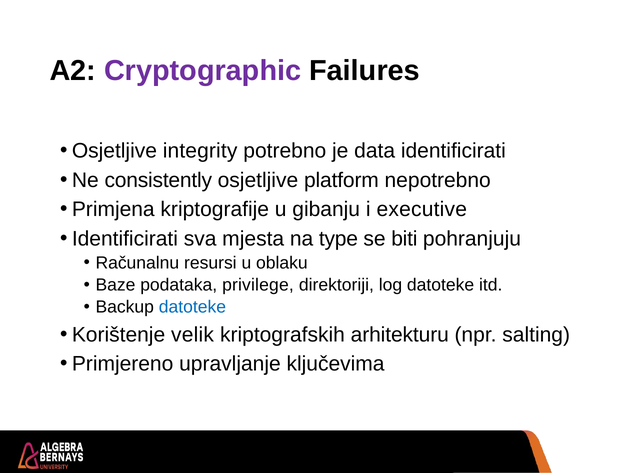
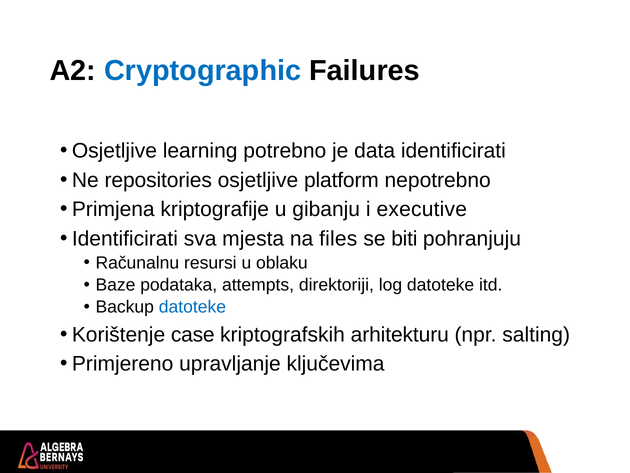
Cryptographic colour: purple -> blue
integrity: integrity -> learning
consistently: consistently -> repositories
type: type -> files
privilege: privilege -> attempts
velik: velik -> case
